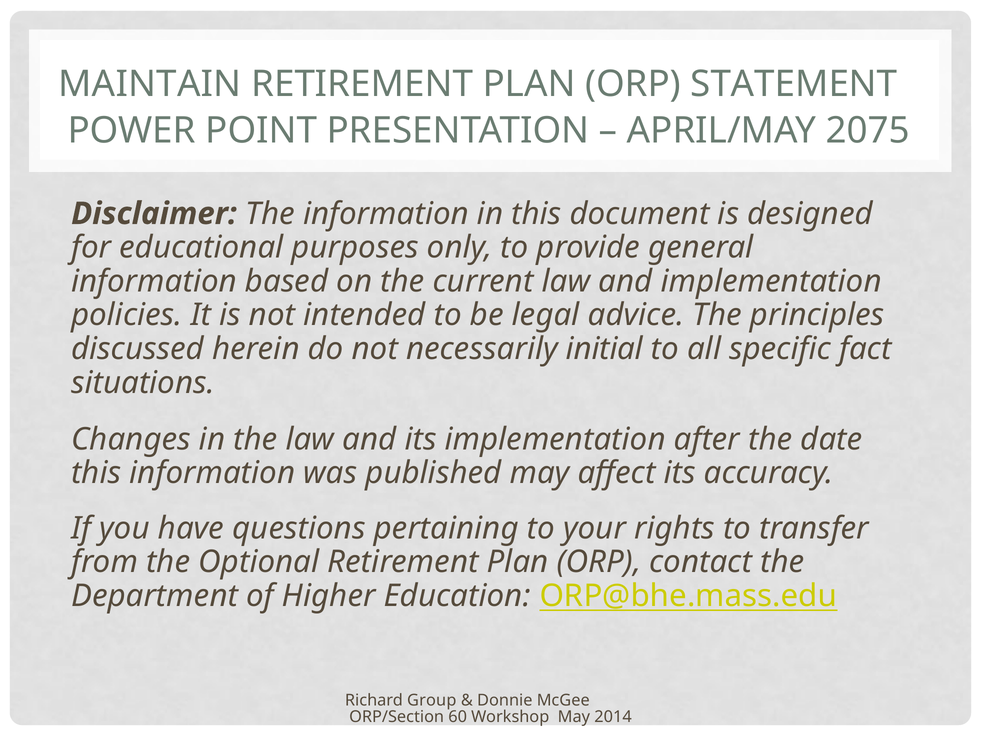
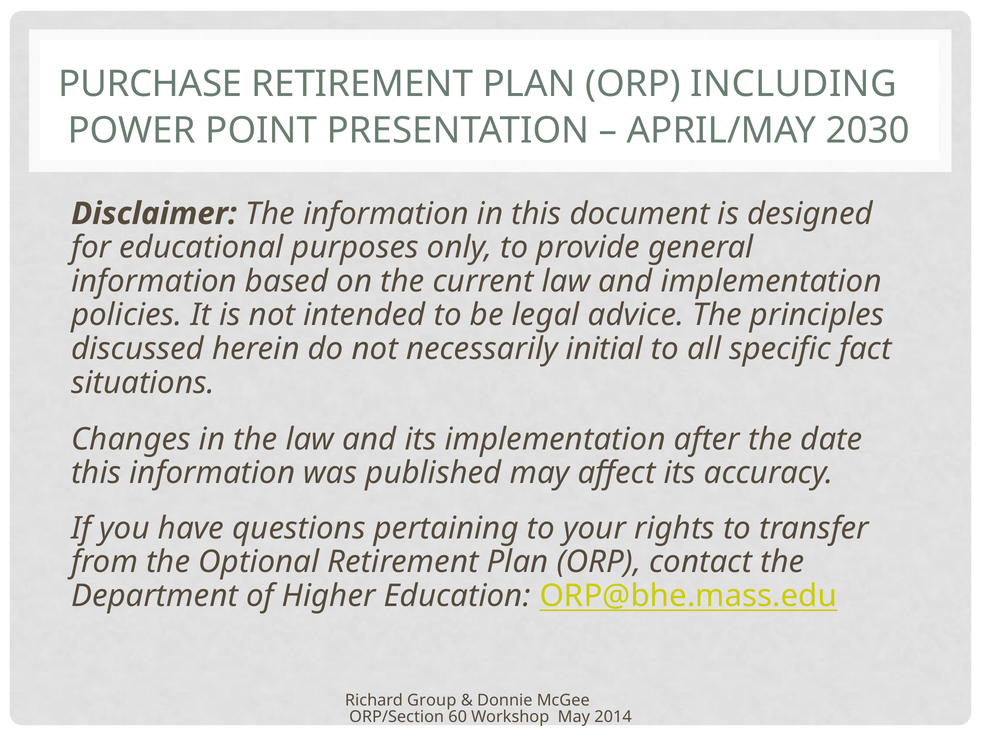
MAINTAIN: MAINTAIN -> PURCHASE
STATEMENT: STATEMENT -> INCLUDING
2075: 2075 -> 2030
